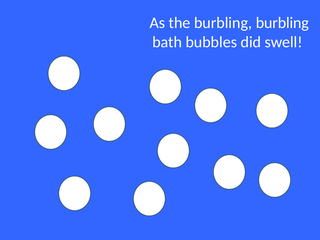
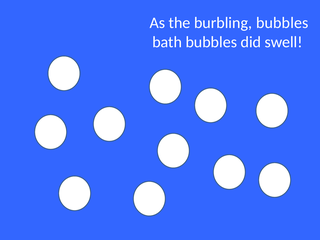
burbling burbling: burbling -> bubbles
